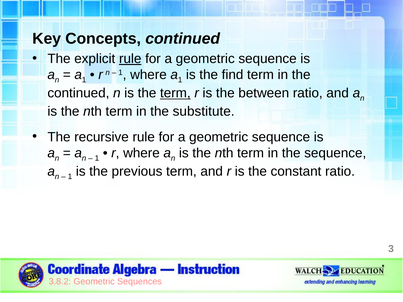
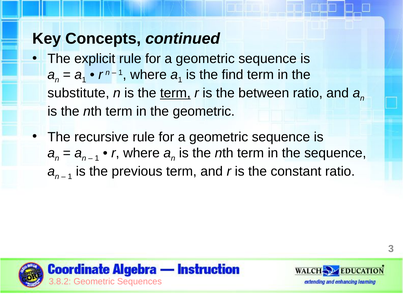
rule at (130, 59) underline: present -> none
continued at (78, 93): continued -> substitute
the substitute: substitute -> geometric
